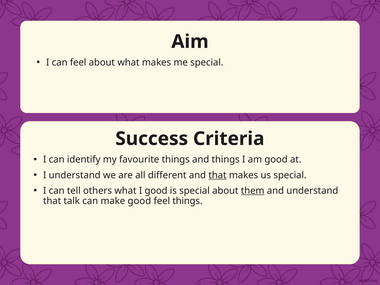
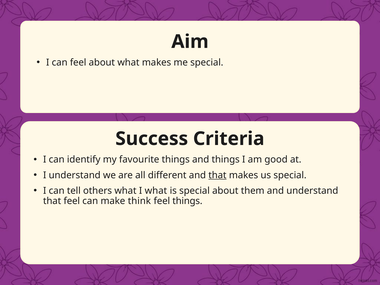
I good: good -> what
them underline: present -> none
that talk: talk -> feel
make good: good -> think
